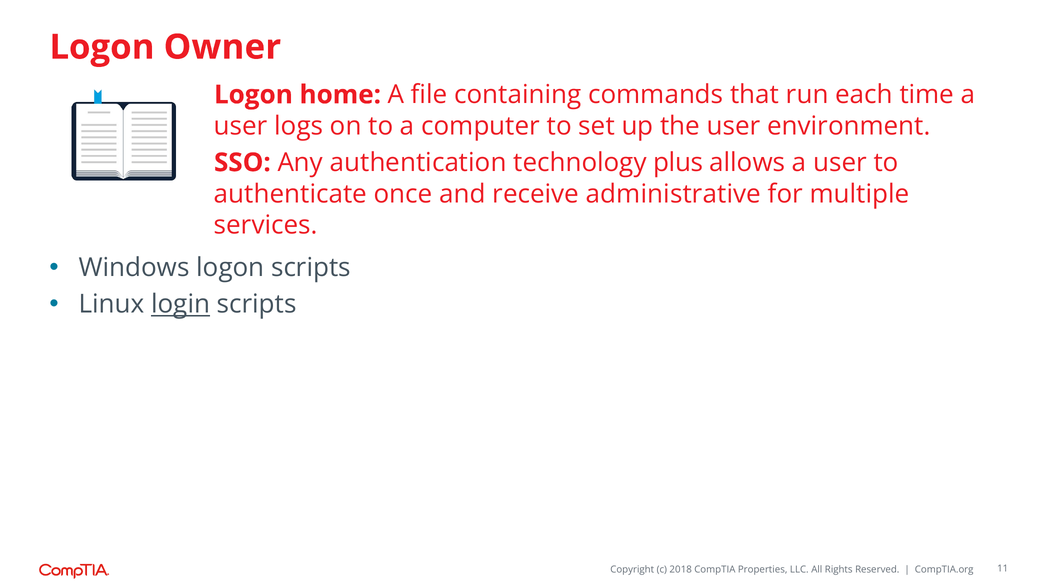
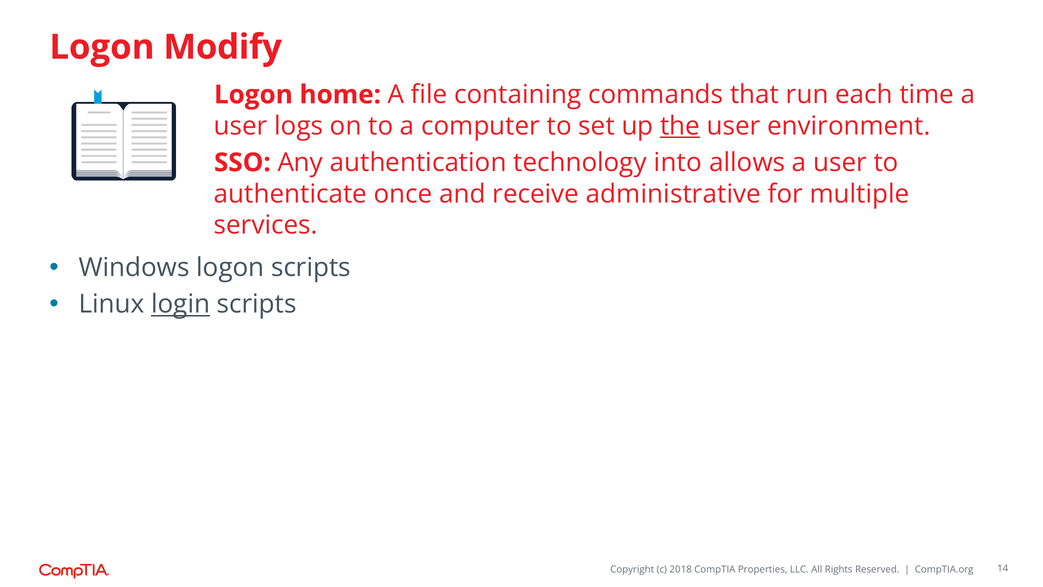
Owner: Owner -> Modify
the underline: none -> present
plus: plus -> into
11: 11 -> 14
